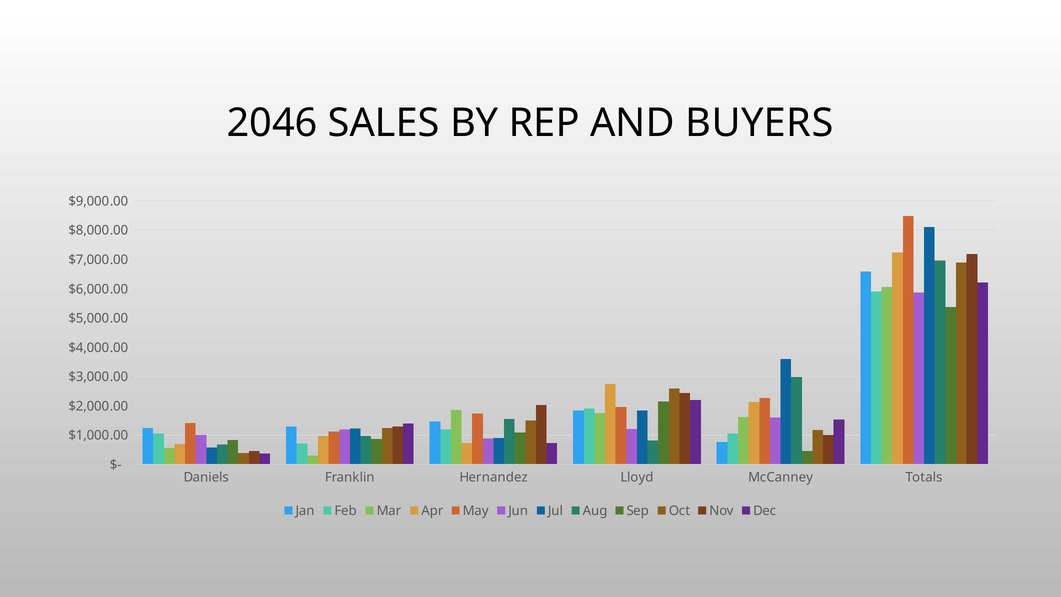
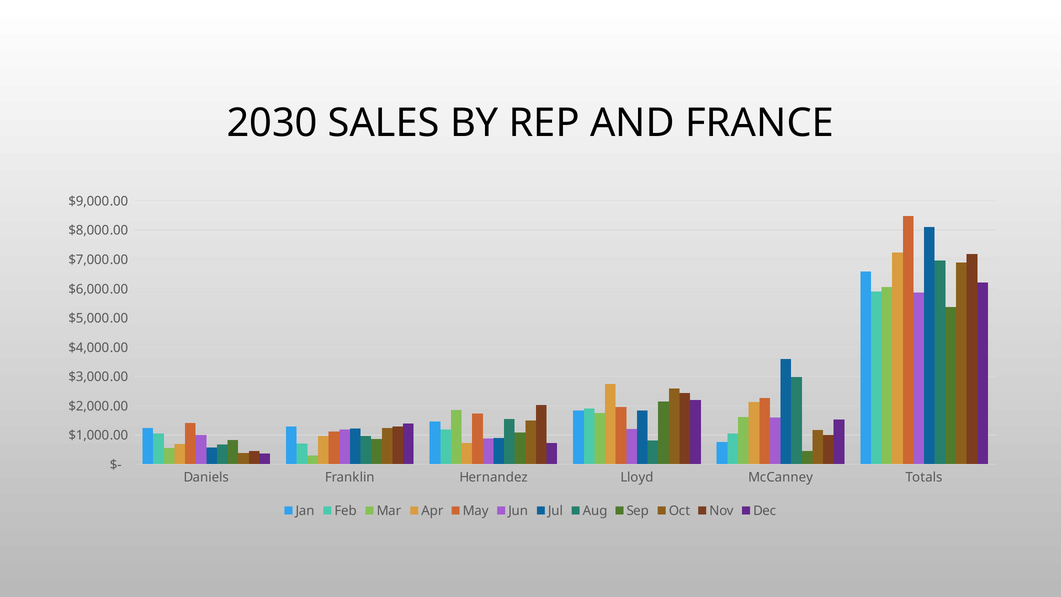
2046: 2046 -> 2030
BUYERS: BUYERS -> FRANCE
